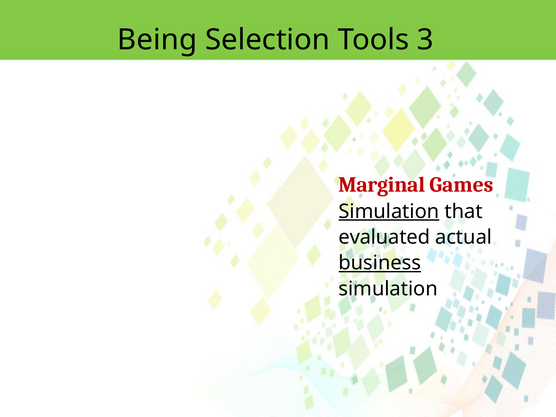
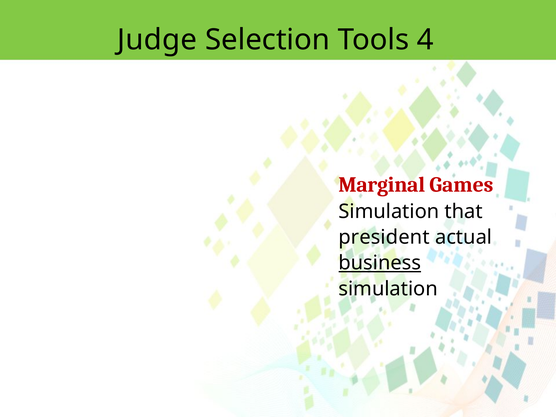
Being: Being -> Judge
3: 3 -> 4
Simulation at (389, 211) underline: present -> none
evaluated: evaluated -> president
